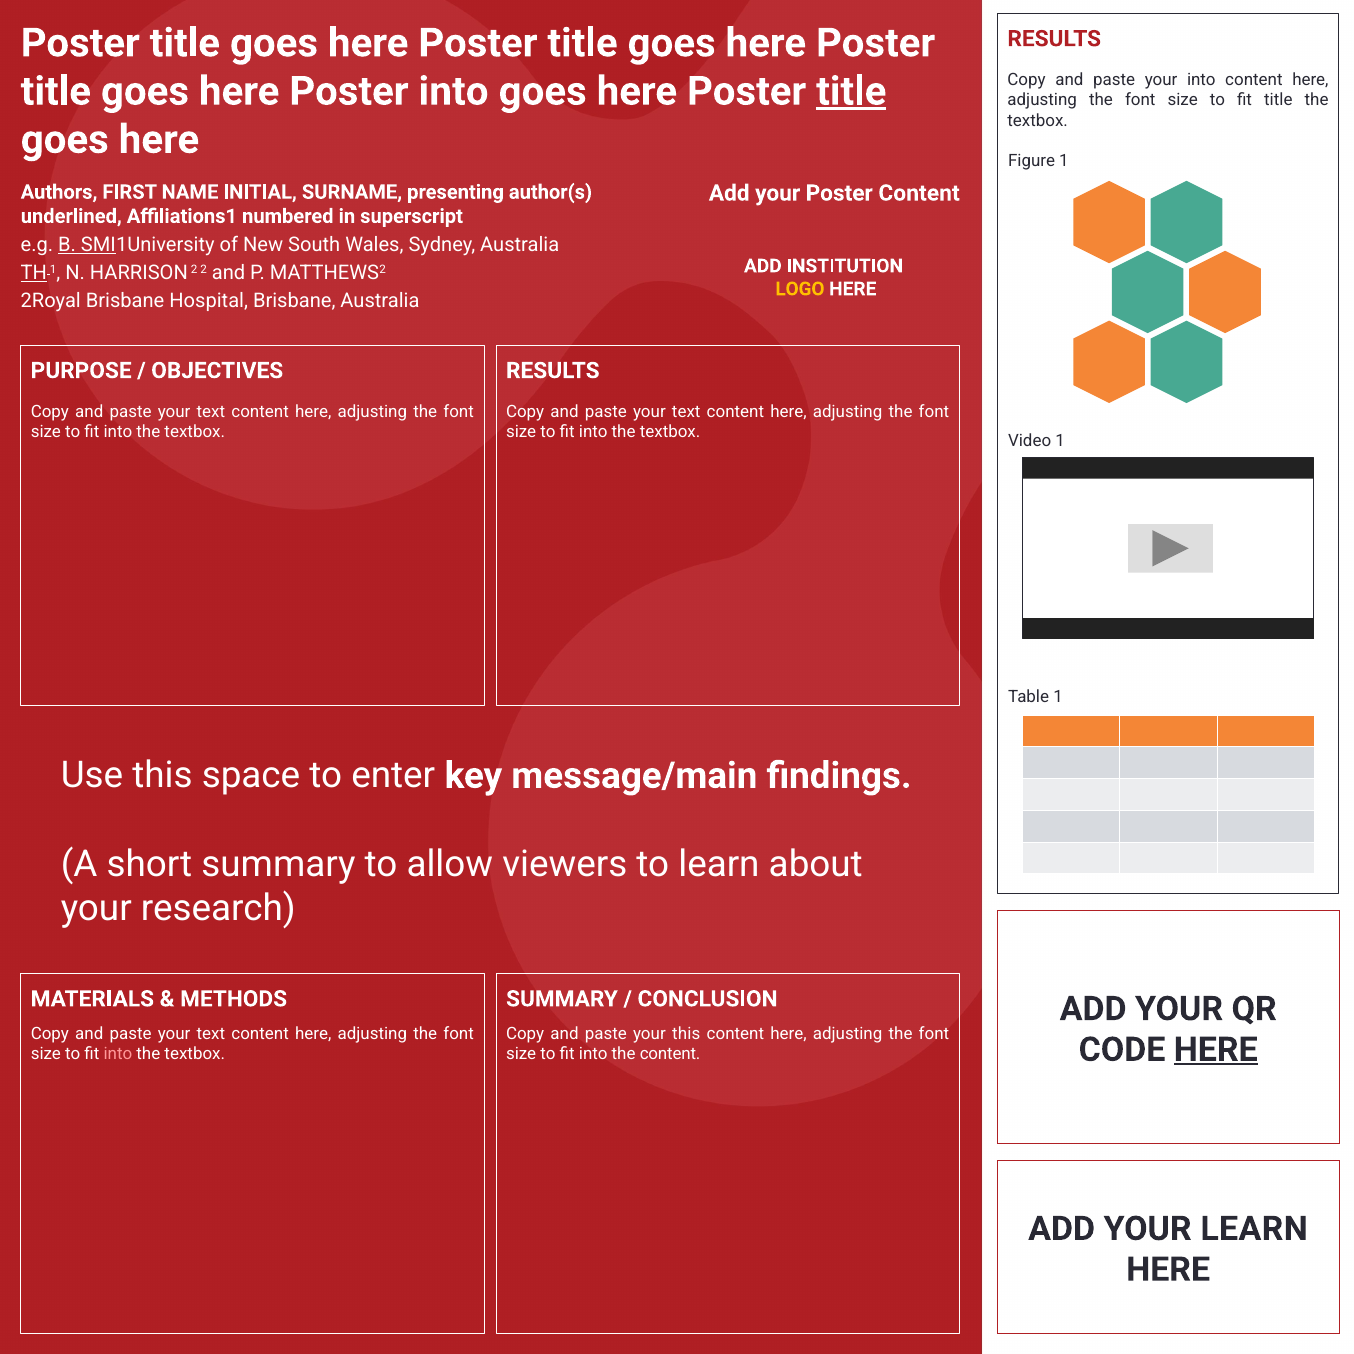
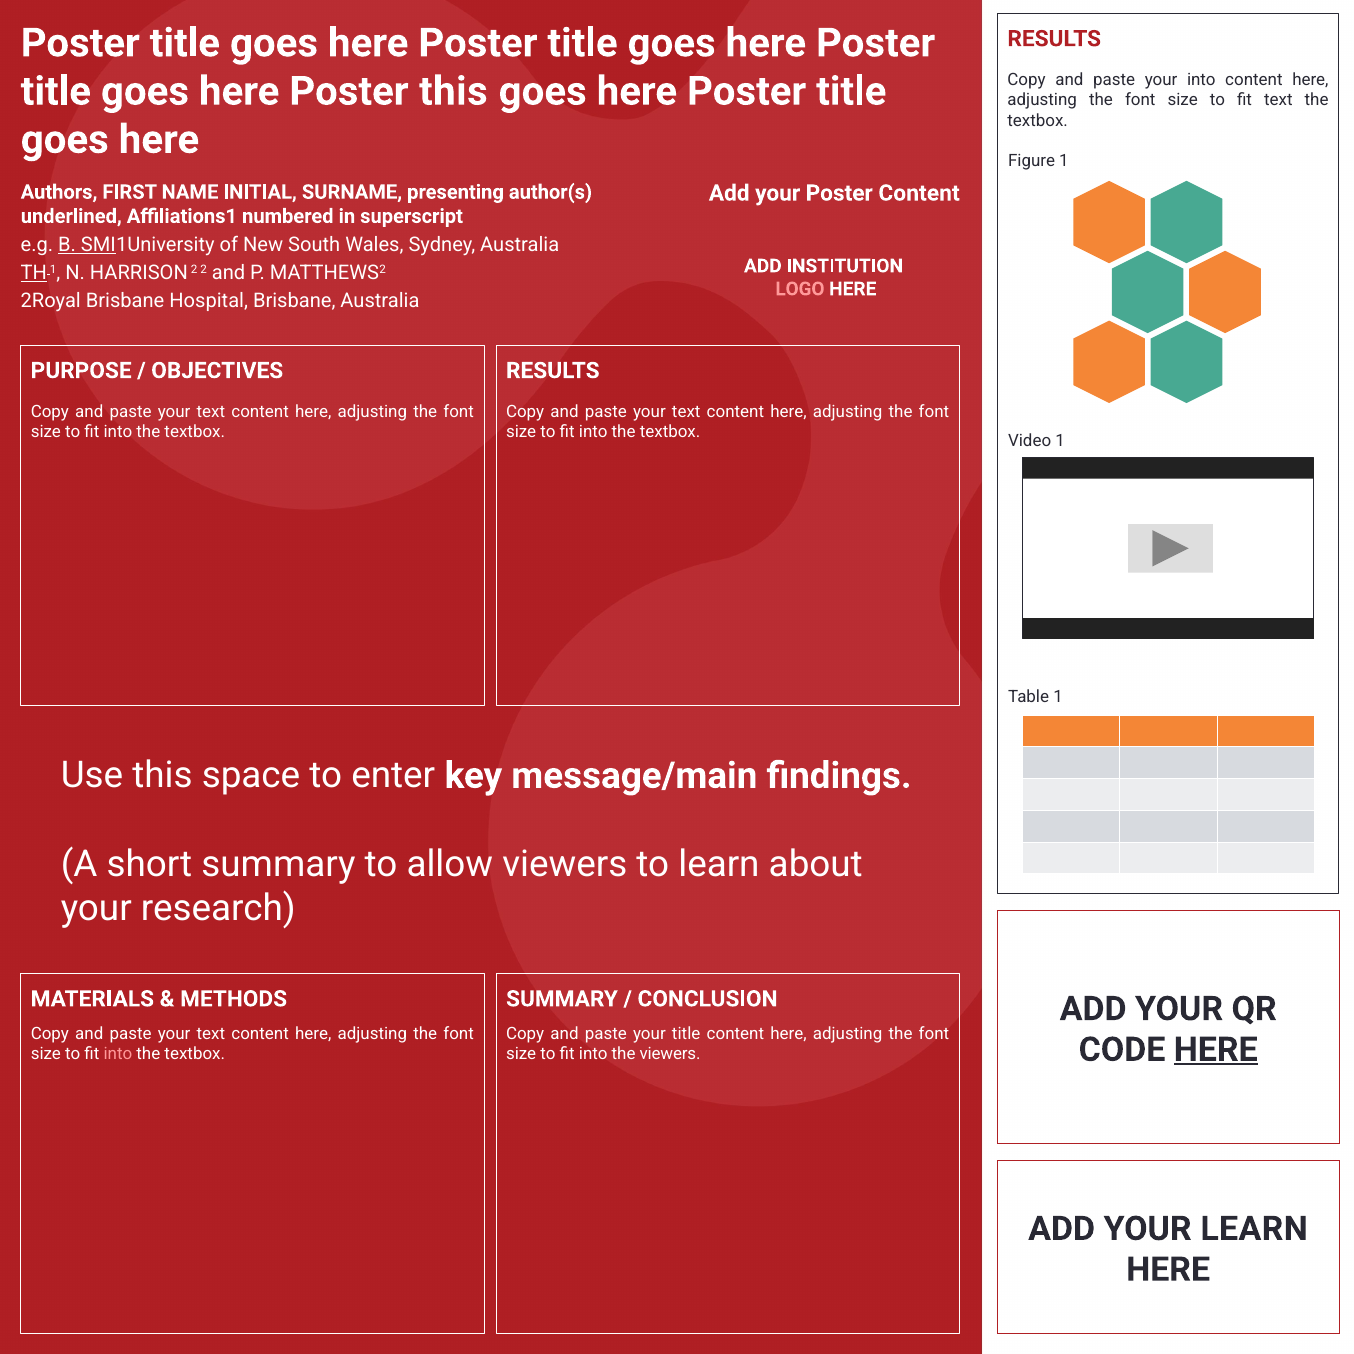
Poster into: into -> this
title at (851, 91) underline: present -> none
fit title: title -> text
LOGO colour: yellow -> pink
your this: this -> title
the content: content -> viewers
